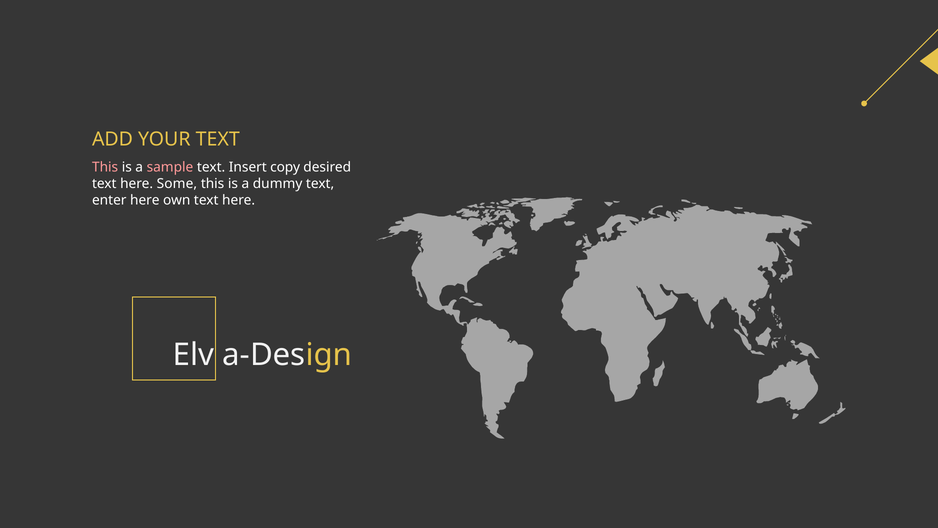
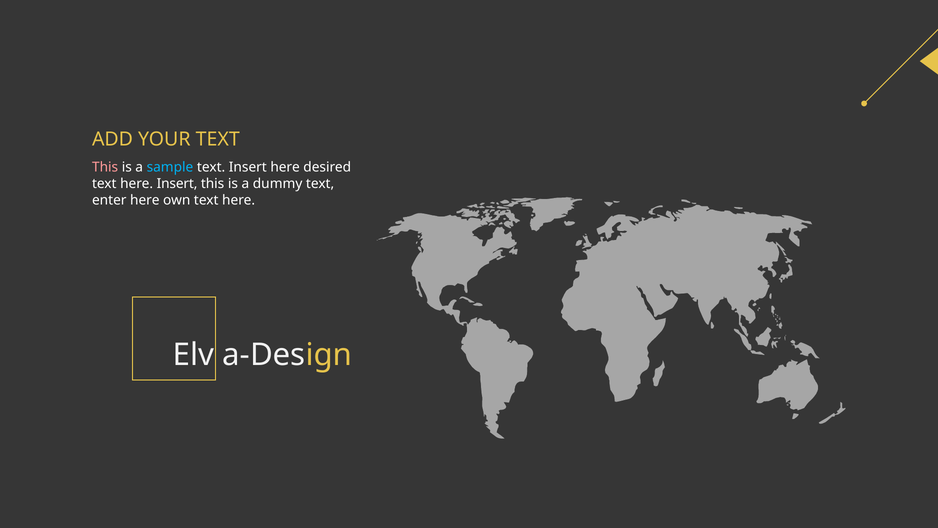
sample colour: pink -> light blue
Insert copy: copy -> here
here Some: Some -> Insert
